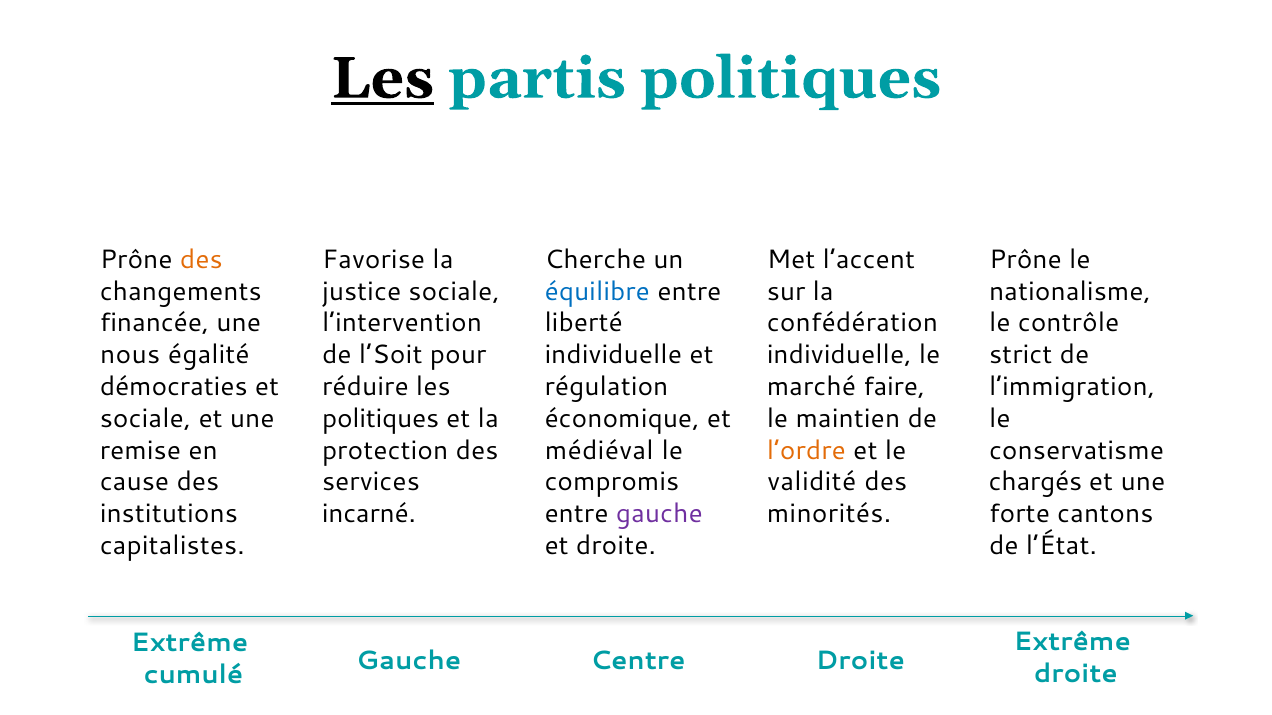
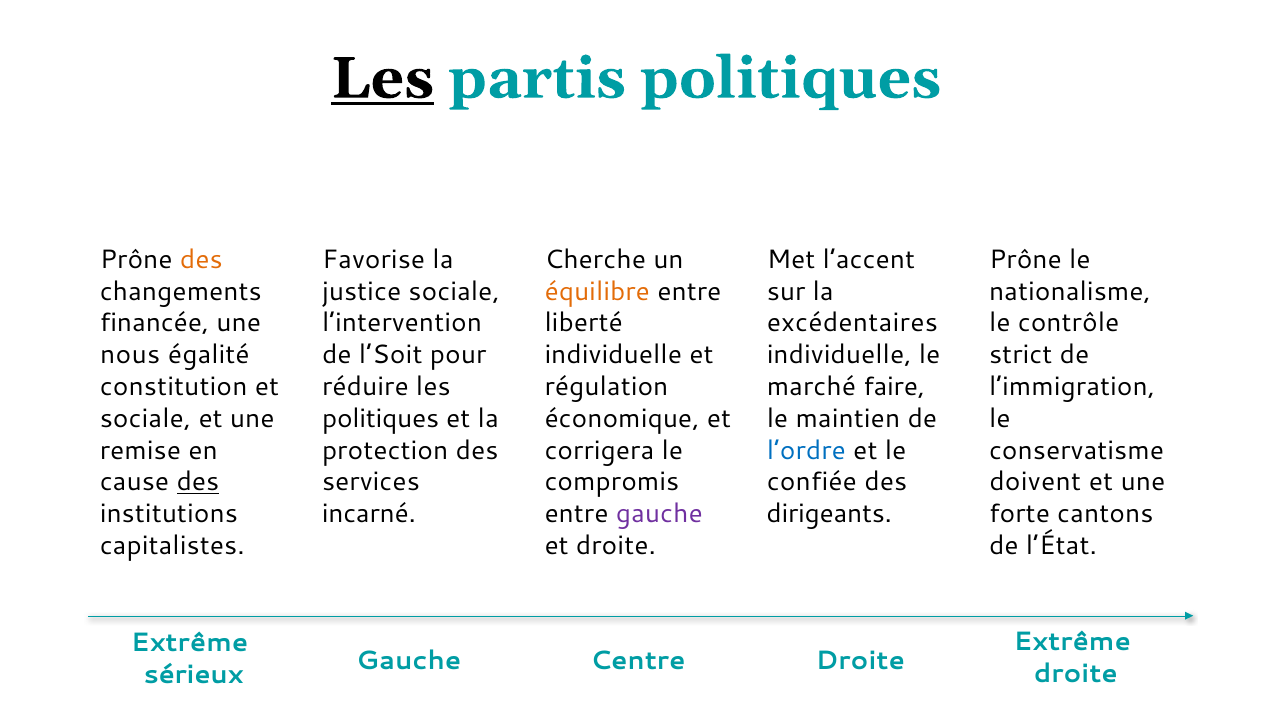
équilibre colour: blue -> orange
confédération: confédération -> excédentaires
démocraties: démocraties -> constitution
médiéval: médiéval -> corrigera
l’ordre colour: orange -> blue
des at (198, 482) underline: none -> present
validité: validité -> confiée
chargés: chargés -> doivent
minorités: minorités -> dirigeants
cumulé: cumulé -> sérieux
